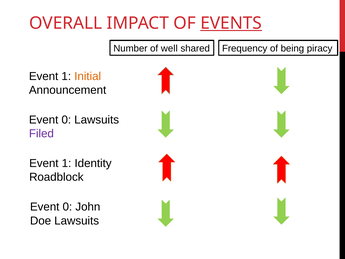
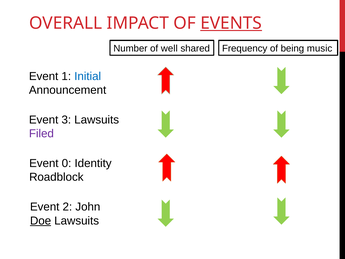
piracy: piracy -> music
Initial colour: orange -> blue
0 at (66, 120): 0 -> 3
1 at (67, 163): 1 -> 0
0 at (67, 207): 0 -> 2
Doe underline: none -> present
